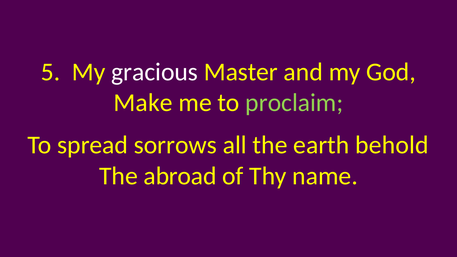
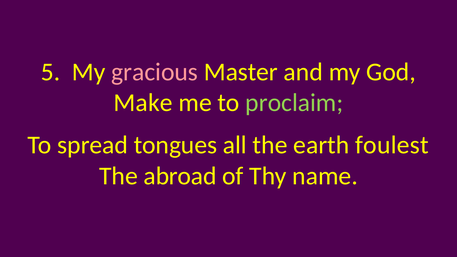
gracious colour: white -> pink
sorrows: sorrows -> tongues
behold: behold -> foulest
